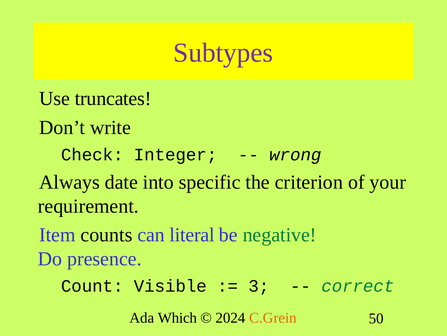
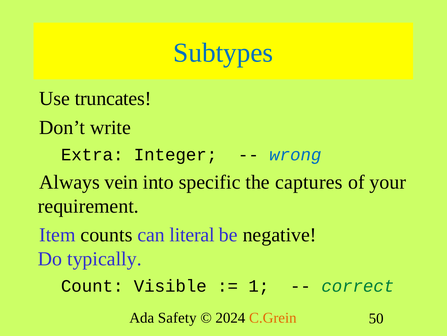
Subtypes colour: purple -> blue
Check: Check -> Extra
wrong colour: black -> blue
date: date -> vein
criterion: criterion -> captures
negative colour: green -> black
presence: presence -> typically
3: 3 -> 1
Which: Which -> Safety
